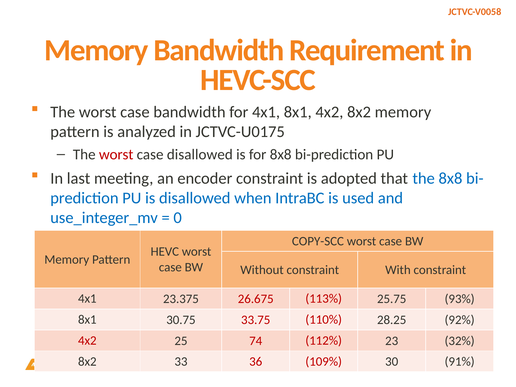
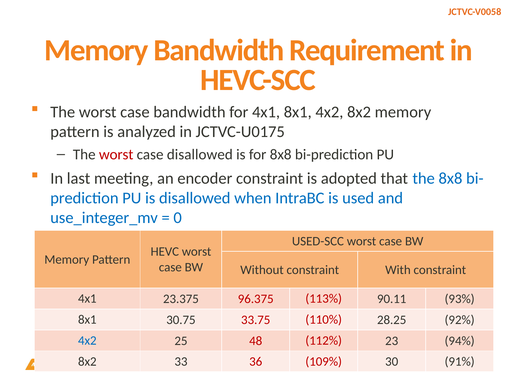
COPY-SCC: COPY-SCC -> USED-SCC
26.675: 26.675 -> 96.375
25.75: 25.75 -> 90.11
4x2 at (87, 341) colour: red -> blue
74: 74 -> 48
32%: 32% -> 94%
